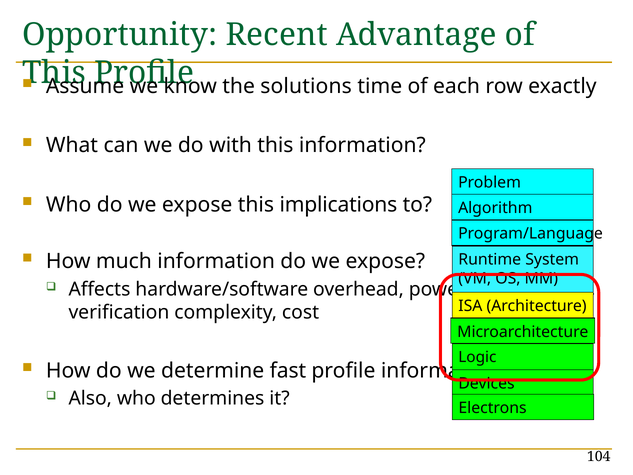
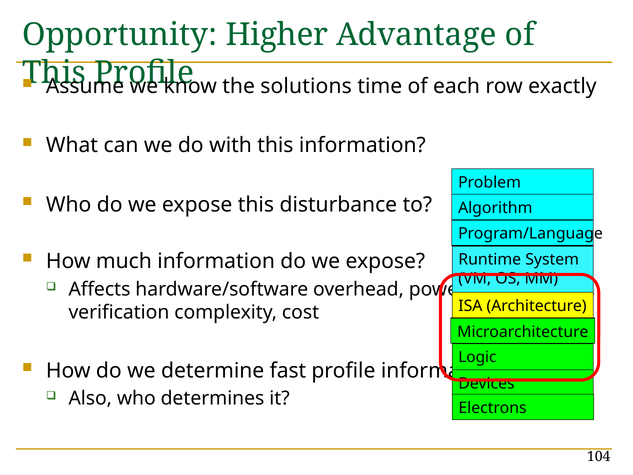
Recent: Recent -> Higher
implications: implications -> disturbance
